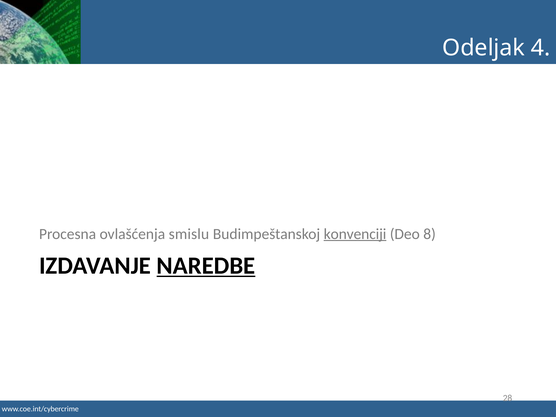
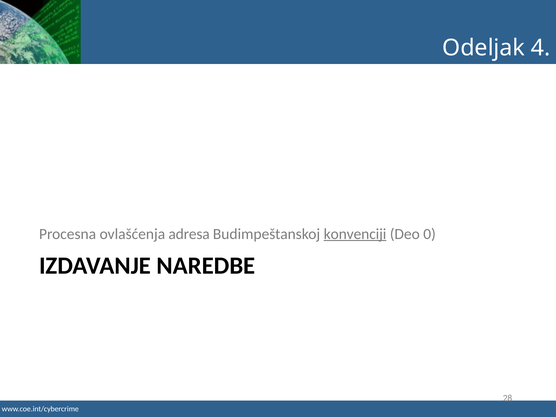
smislu: smislu -> adresa
8: 8 -> 0
NAREDBE underline: present -> none
